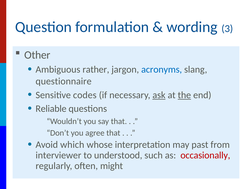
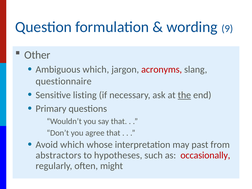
3: 3 -> 9
Ambiguous rather: rather -> which
acronyms colour: blue -> red
codes: codes -> listing
ask underline: present -> none
Reliable: Reliable -> Primary
interviewer: interviewer -> abstractors
understood: understood -> hypotheses
